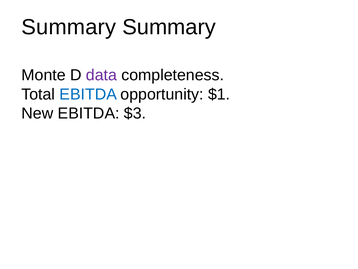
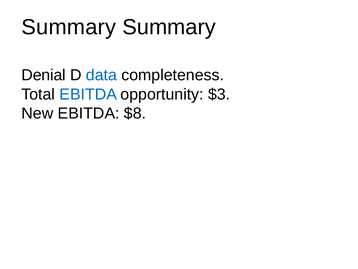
Monte: Monte -> Denial
data colour: purple -> blue
$1: $1 -> $3
$3: $3 -> $8
